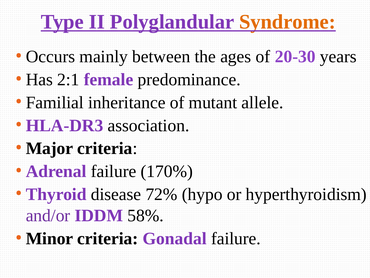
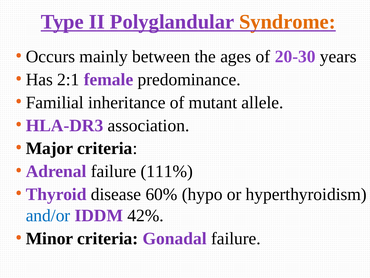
170%: 170% -> 111%
72%: 72% -> 60%
and/or colour: purple -> blue
58%: 58% -> 42%
